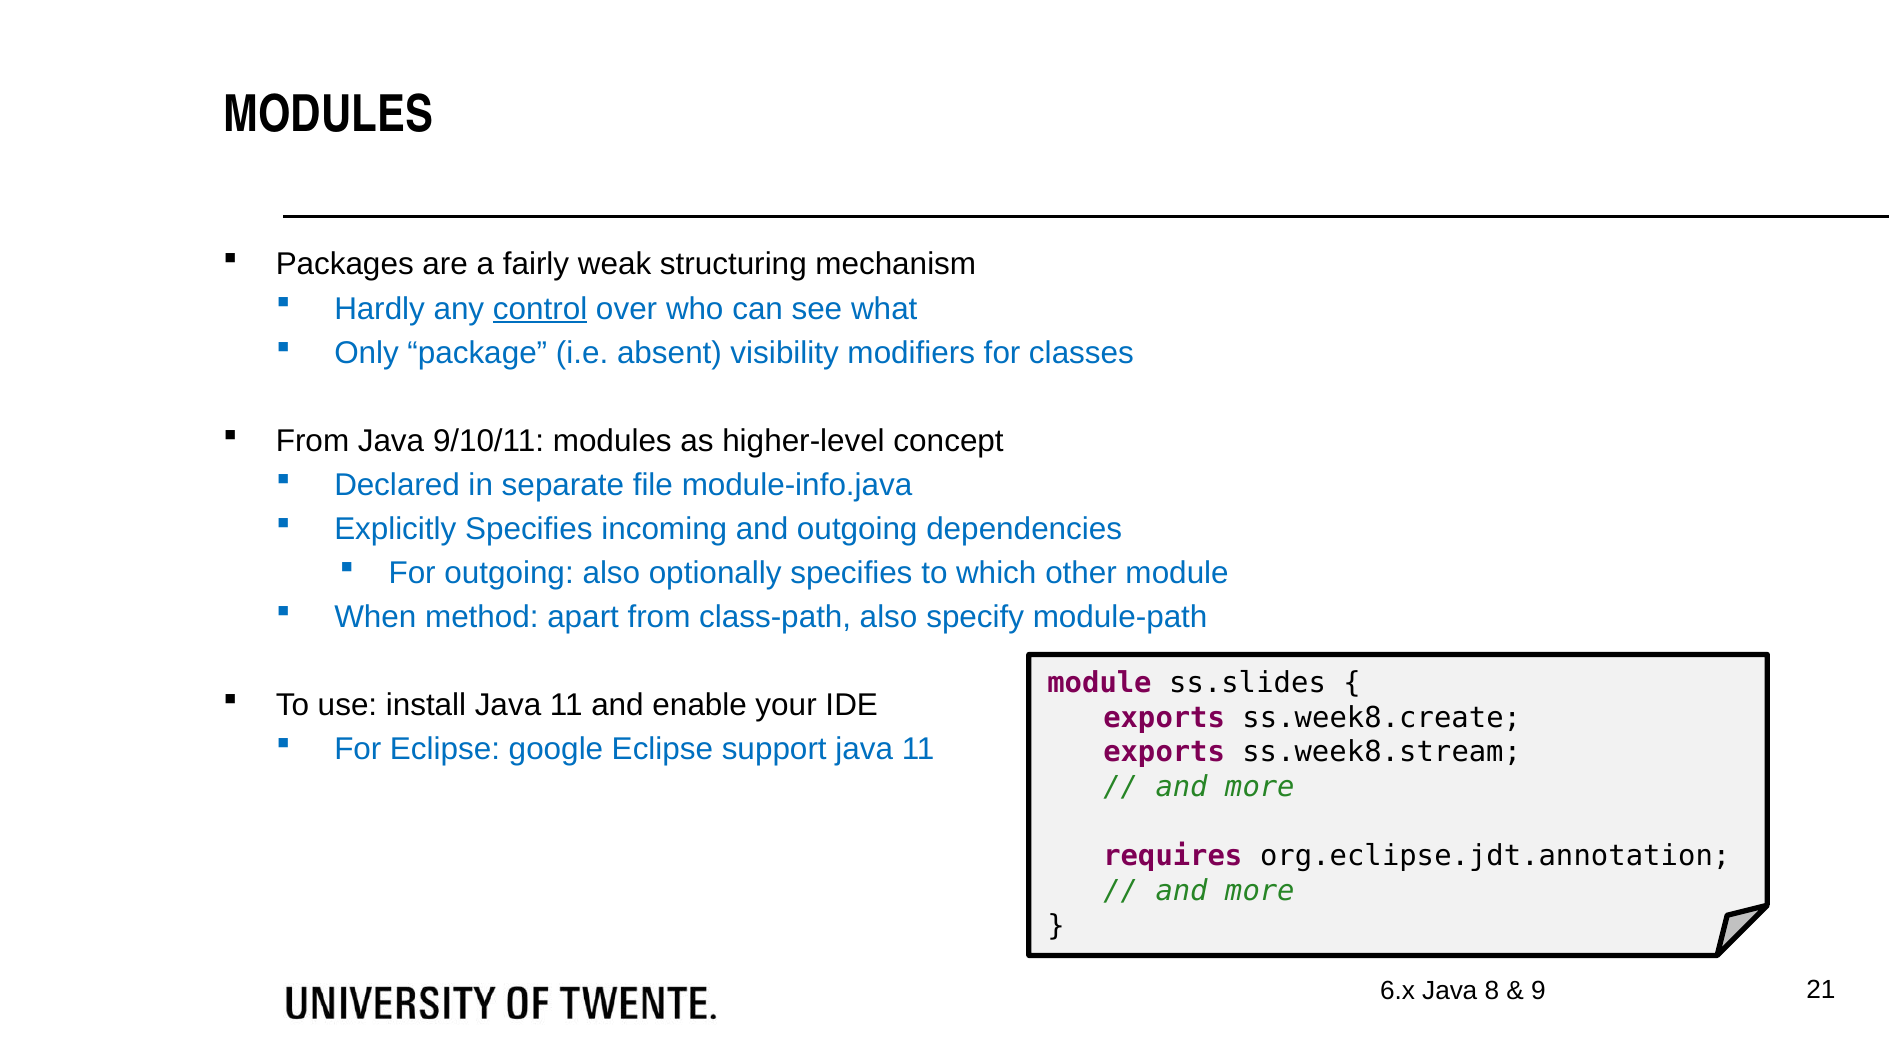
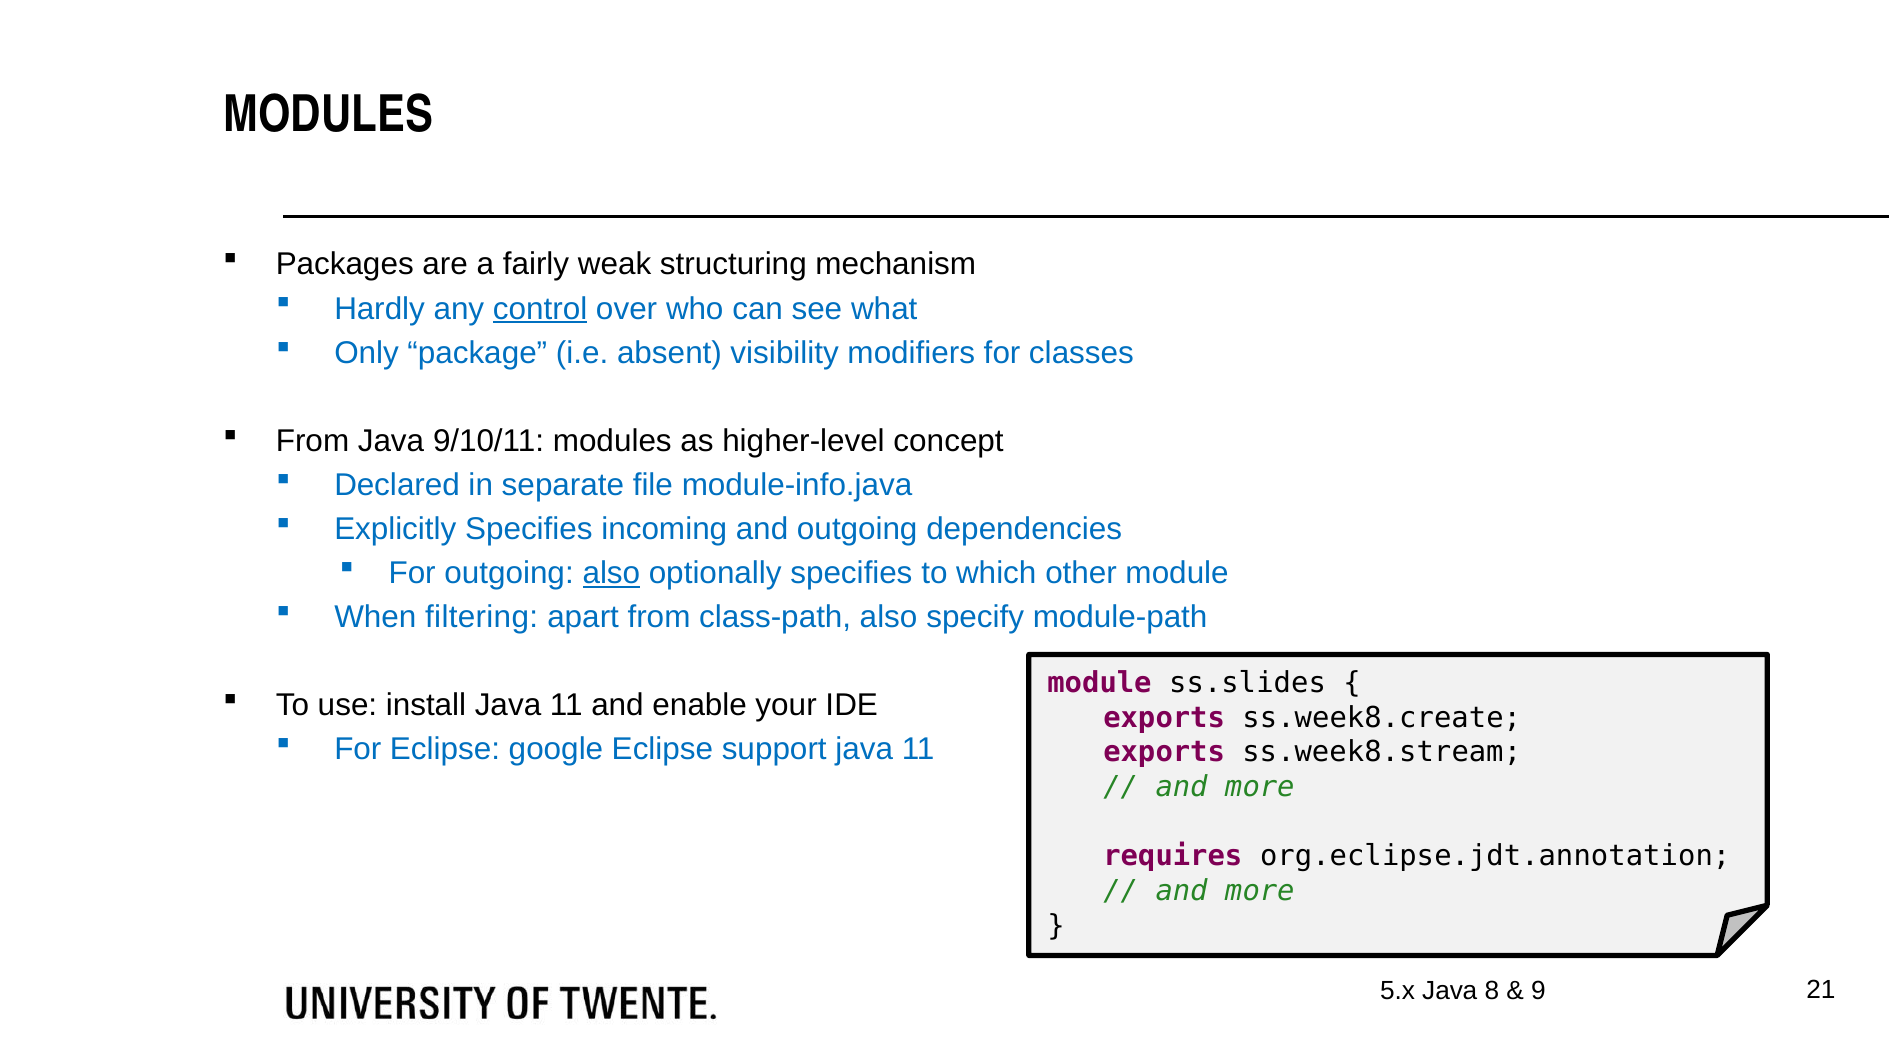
also at (611, 573) underline: none -> present
method: method -> filtering
6.x: 6.x -> 5.x
